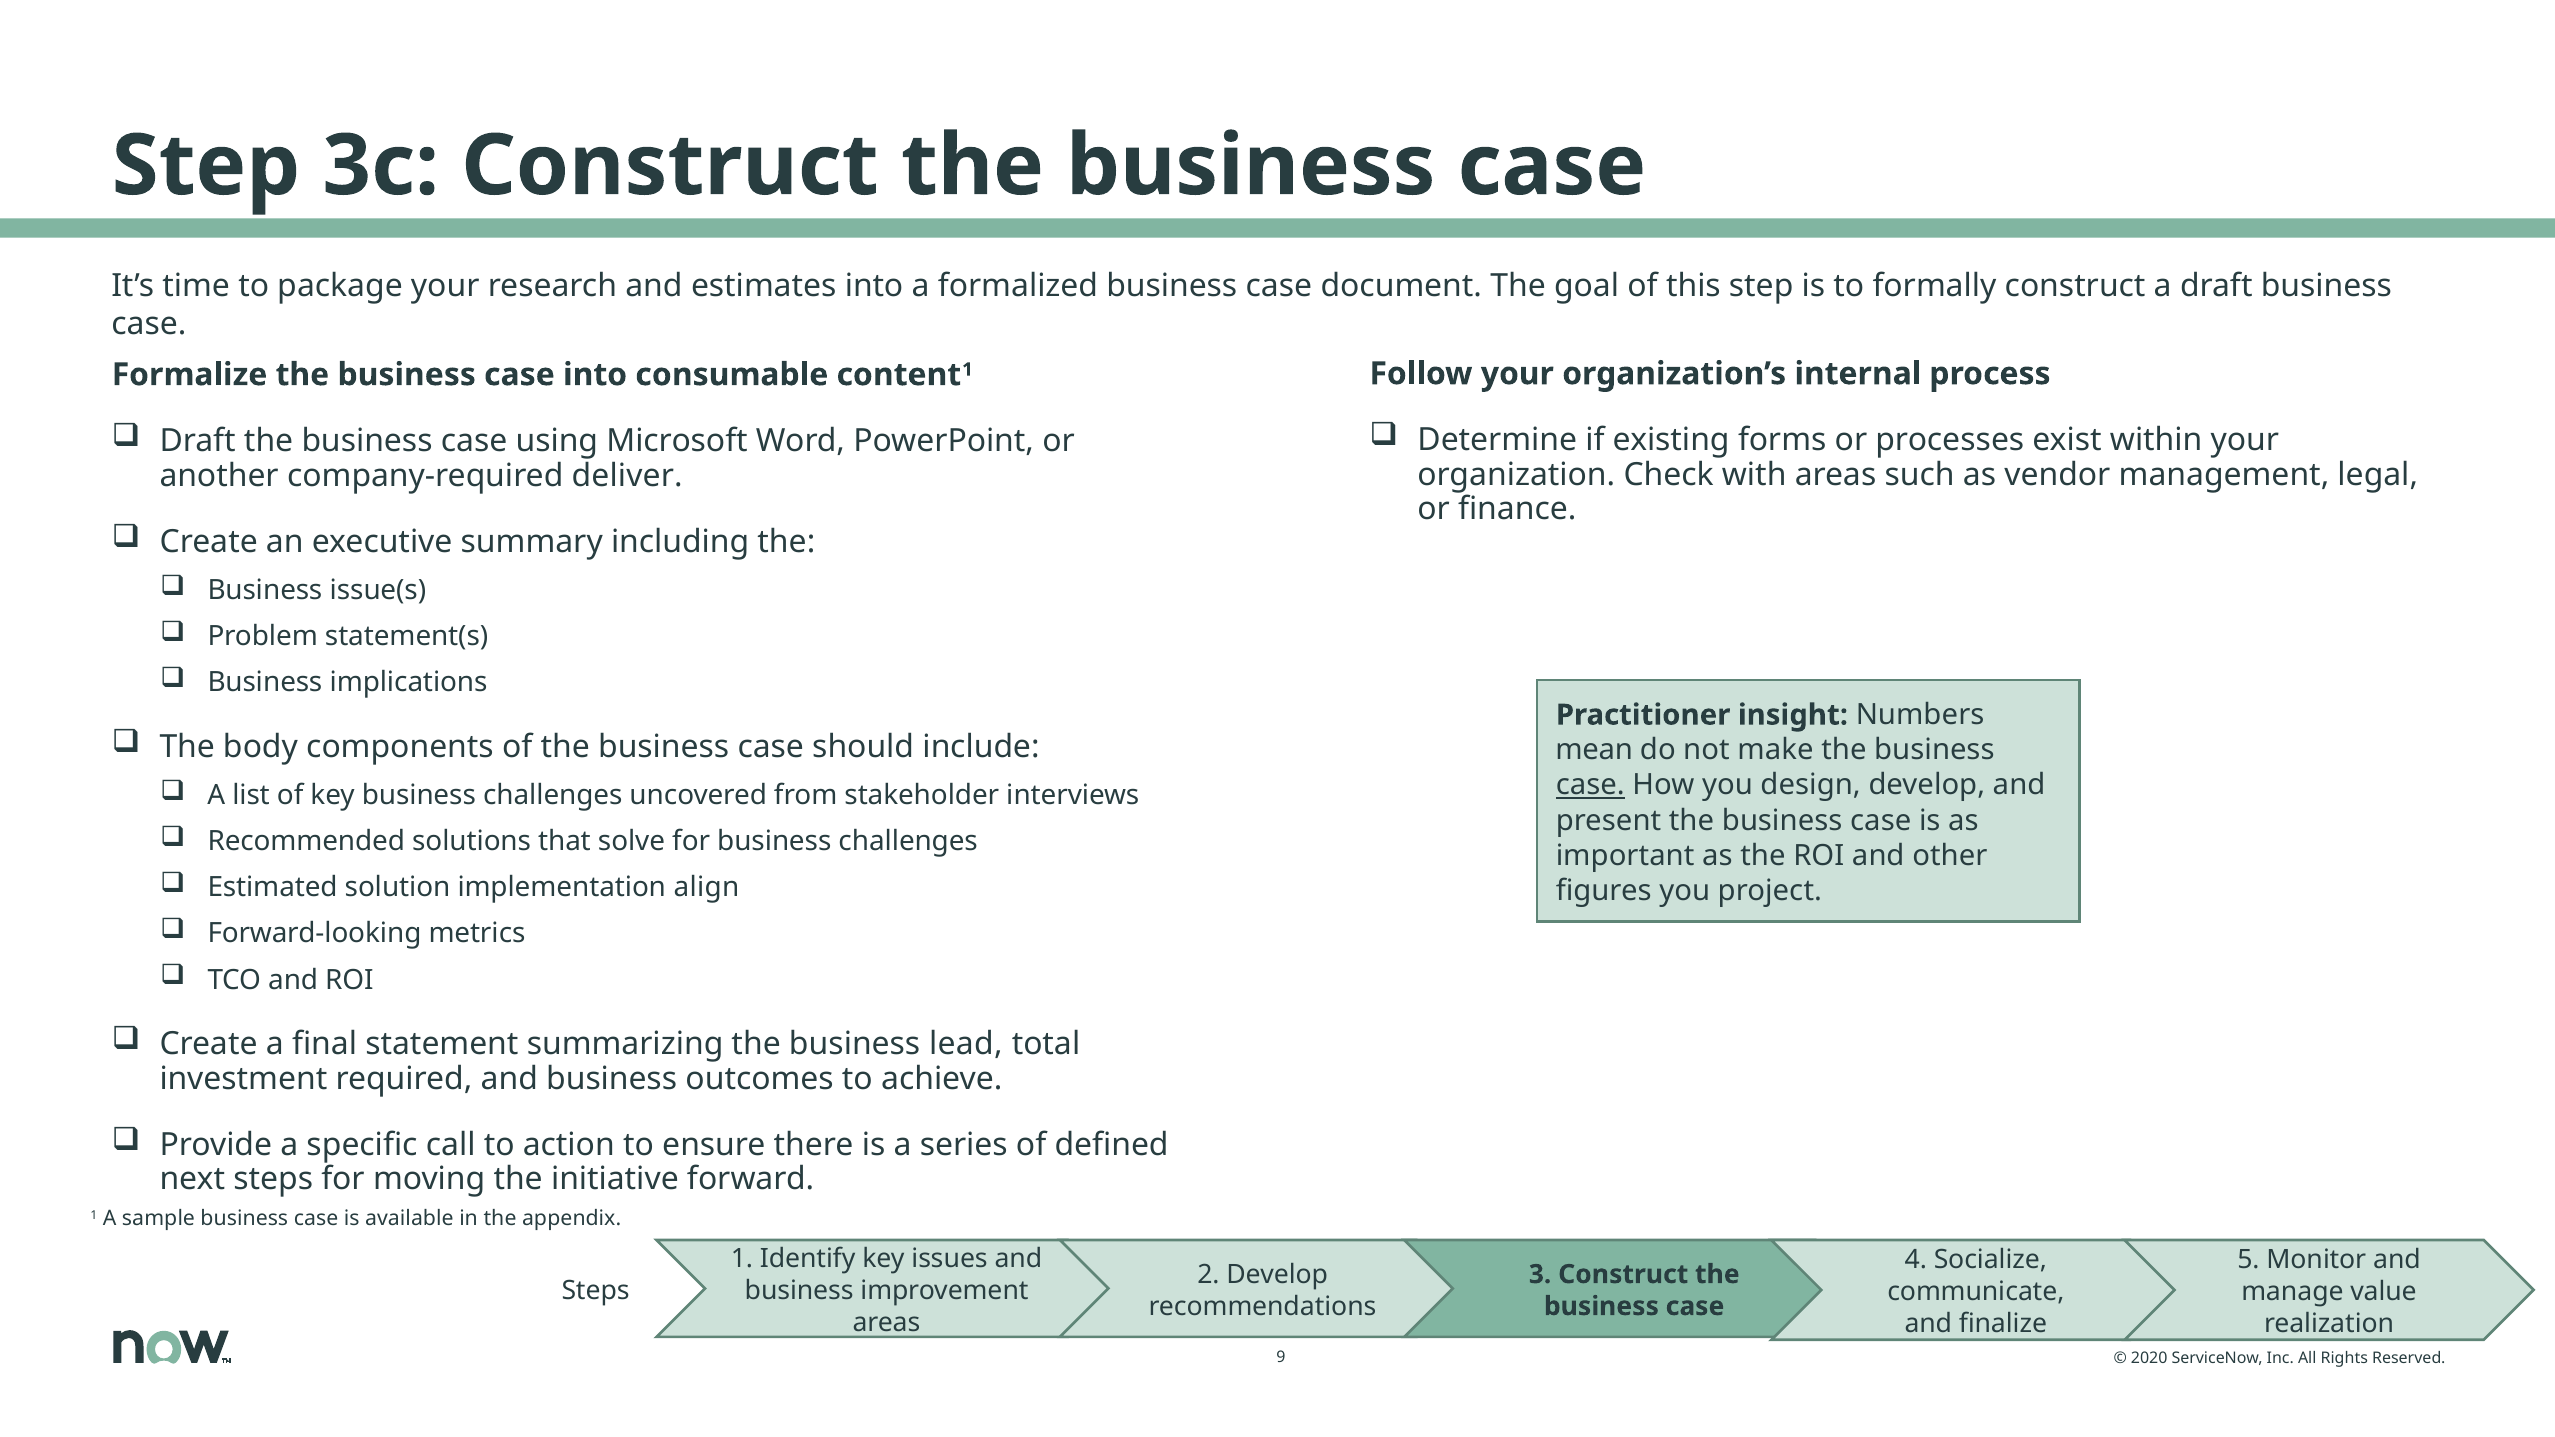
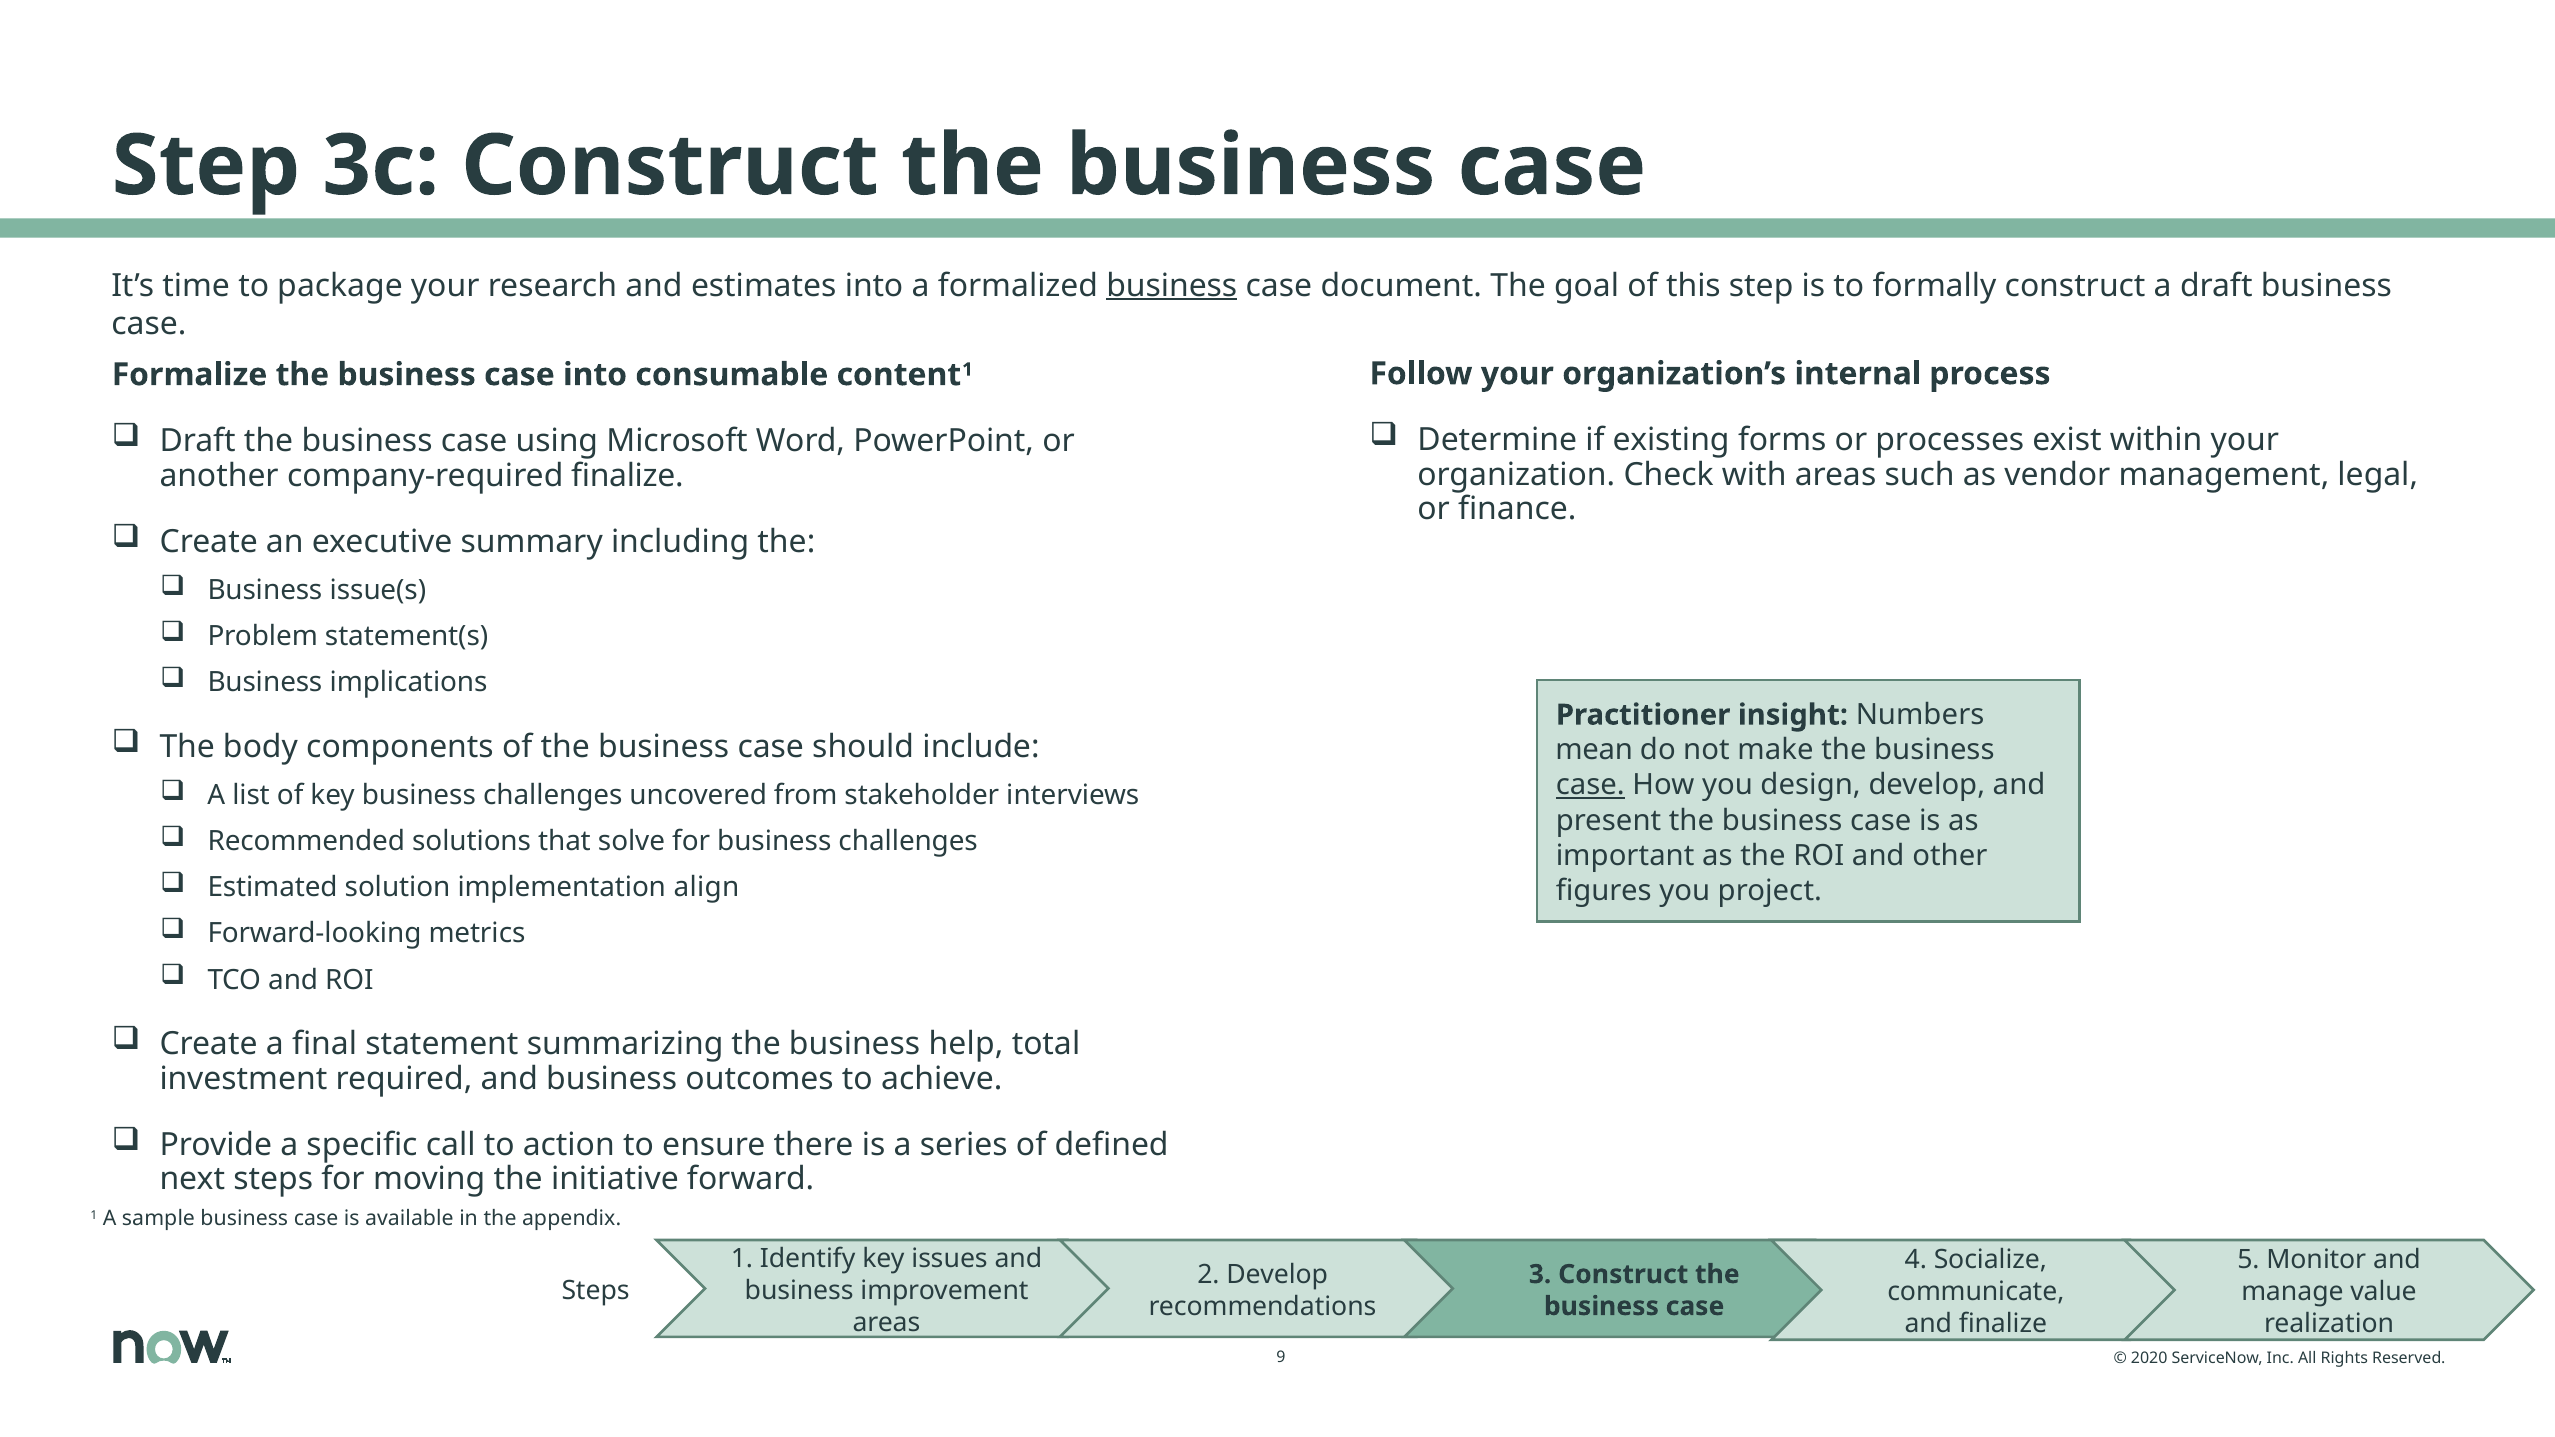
business at (1172, 286) underline: none -> present
company-required deliver: deliver -> finalize
lead: lead -> help
